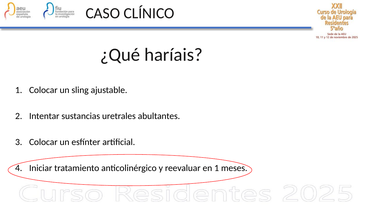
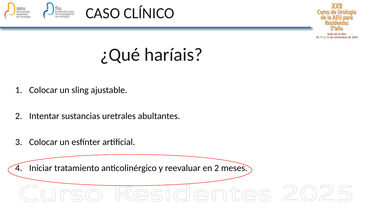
en 1: 1 -> 2
